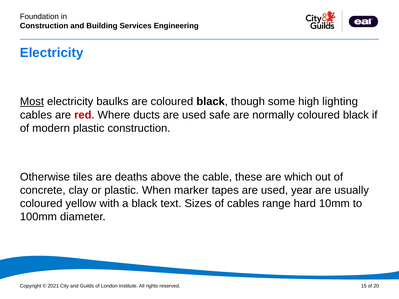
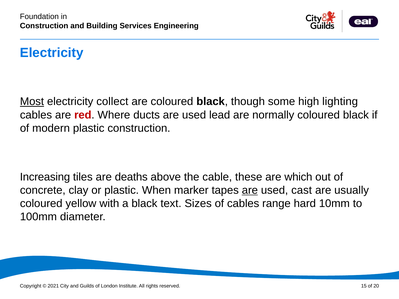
baulks: baulks -> collect
safe: safe -> lead
Otherwise: Otherwise -> Increasing
are at (250, 190) underline: none -> present
year: year -> cast
